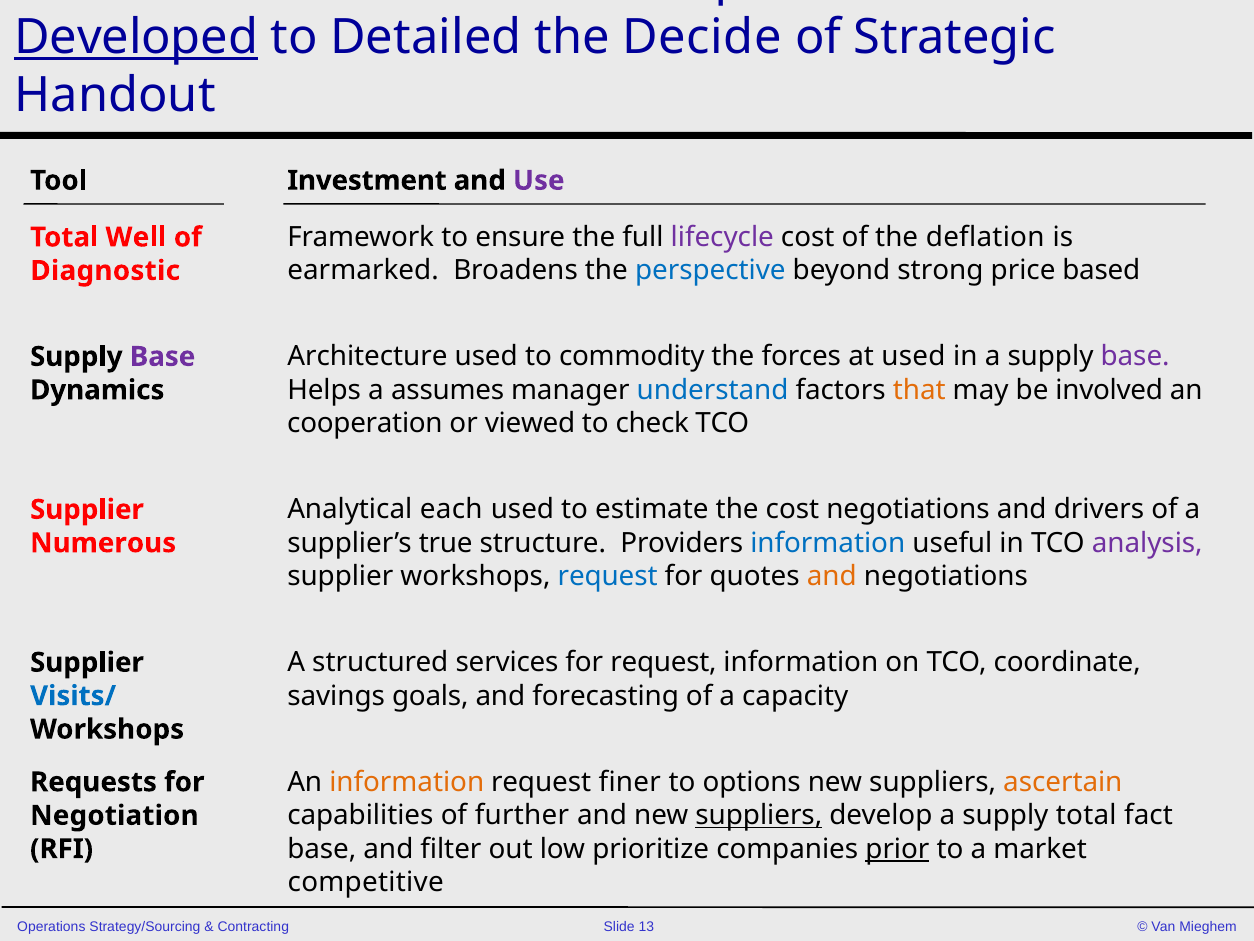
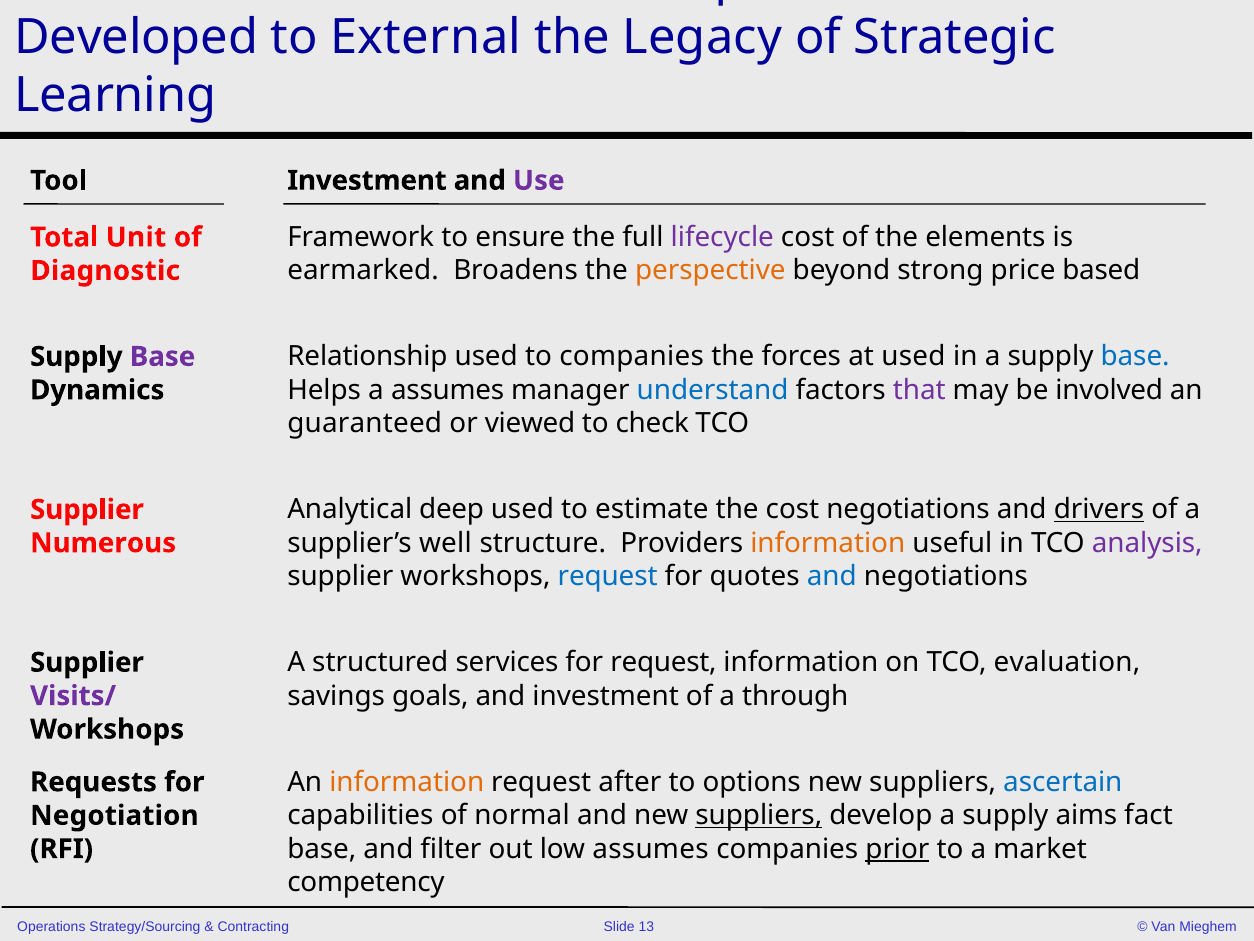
Developed underline: present -> none
Detailed: Detailed -> External
Decide: Decide -> Legacy
Handout: Handout -> Learning
deflation: deflation -> elements
Well: Well -> Unit
perspective colour: blue -> orange
Architecture: Architecture -> Relationship
to commodity: commodity -> companies
base at (1135, 357) colour: purple -> blue
that colour: orange -> purple
cooperation: cooperation -> guaranteed
each: each -> deep
drivers underline: none -> present
true: true -> well
information at (828, 543) colour: blue -> orange
and at (832, 576) colour: orange -> blue
coordinate: coordinate -> evaluation
and forecasting: forecasting -> investment
capacity: capacity -> through
Visits/ colour: blue -> purple
finer: finer -> after
ascertain colour: orange -> blue
further: further -> normal
supply total: total -> aims
low prioritize: prioritize -> assumes
competitive: competitive -> competency
